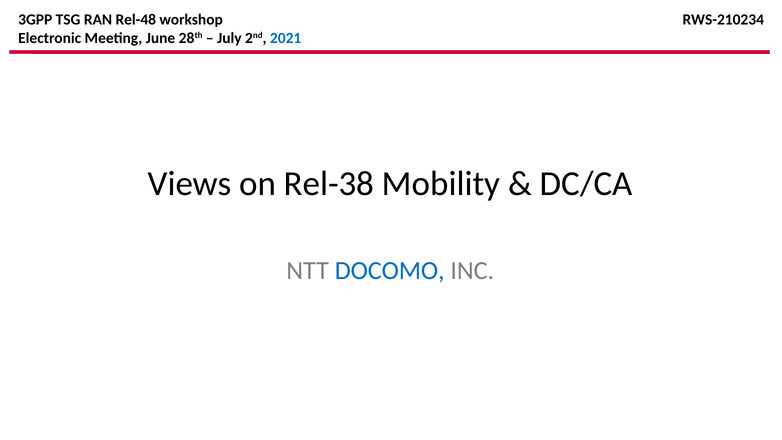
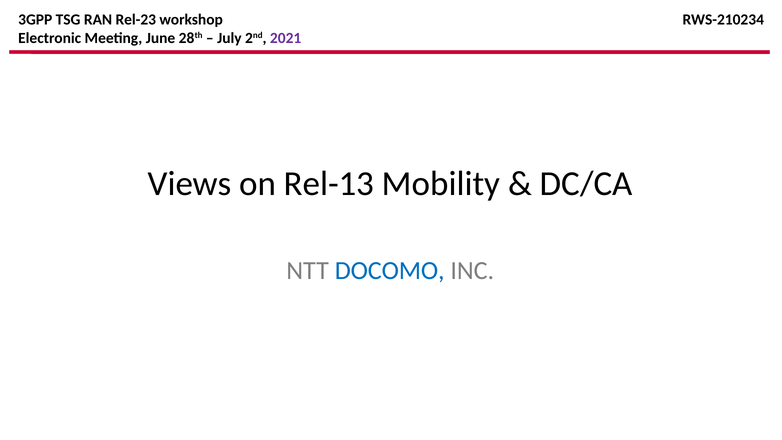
Rel-48: Rel-48 -> Rel-23
2021 colour: blue -> purple
Rel-38: Rel-38 -> Rel-13
